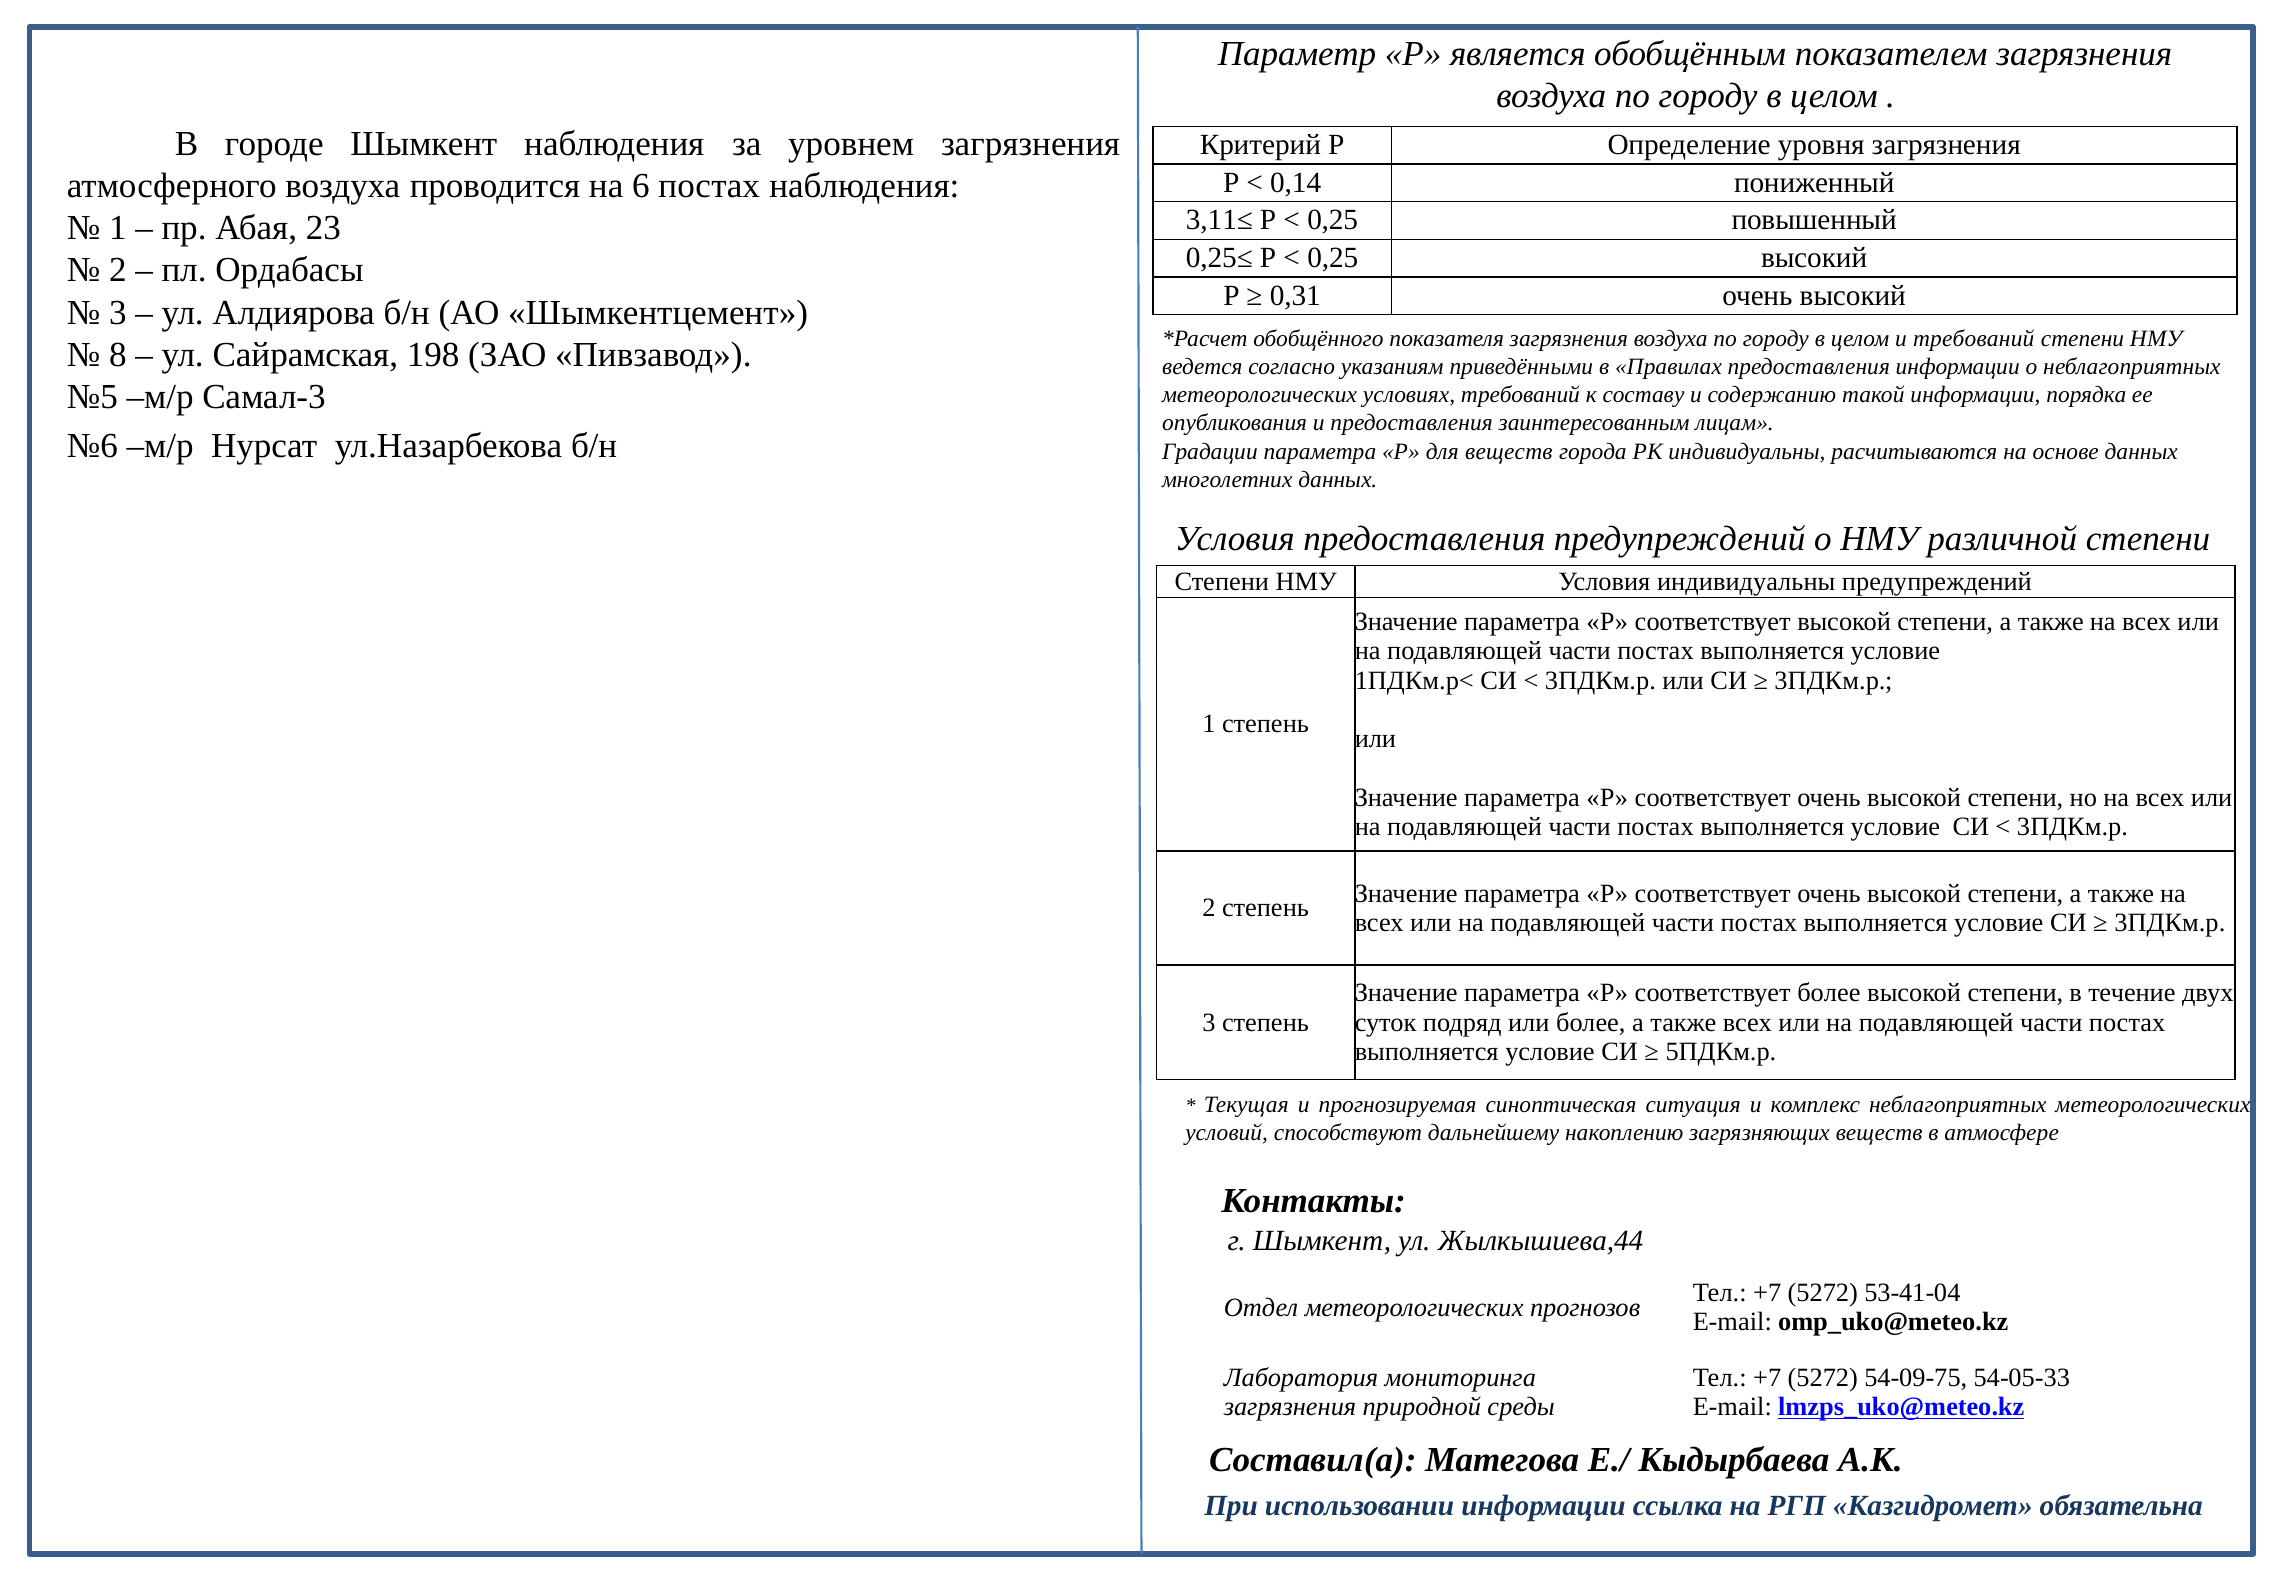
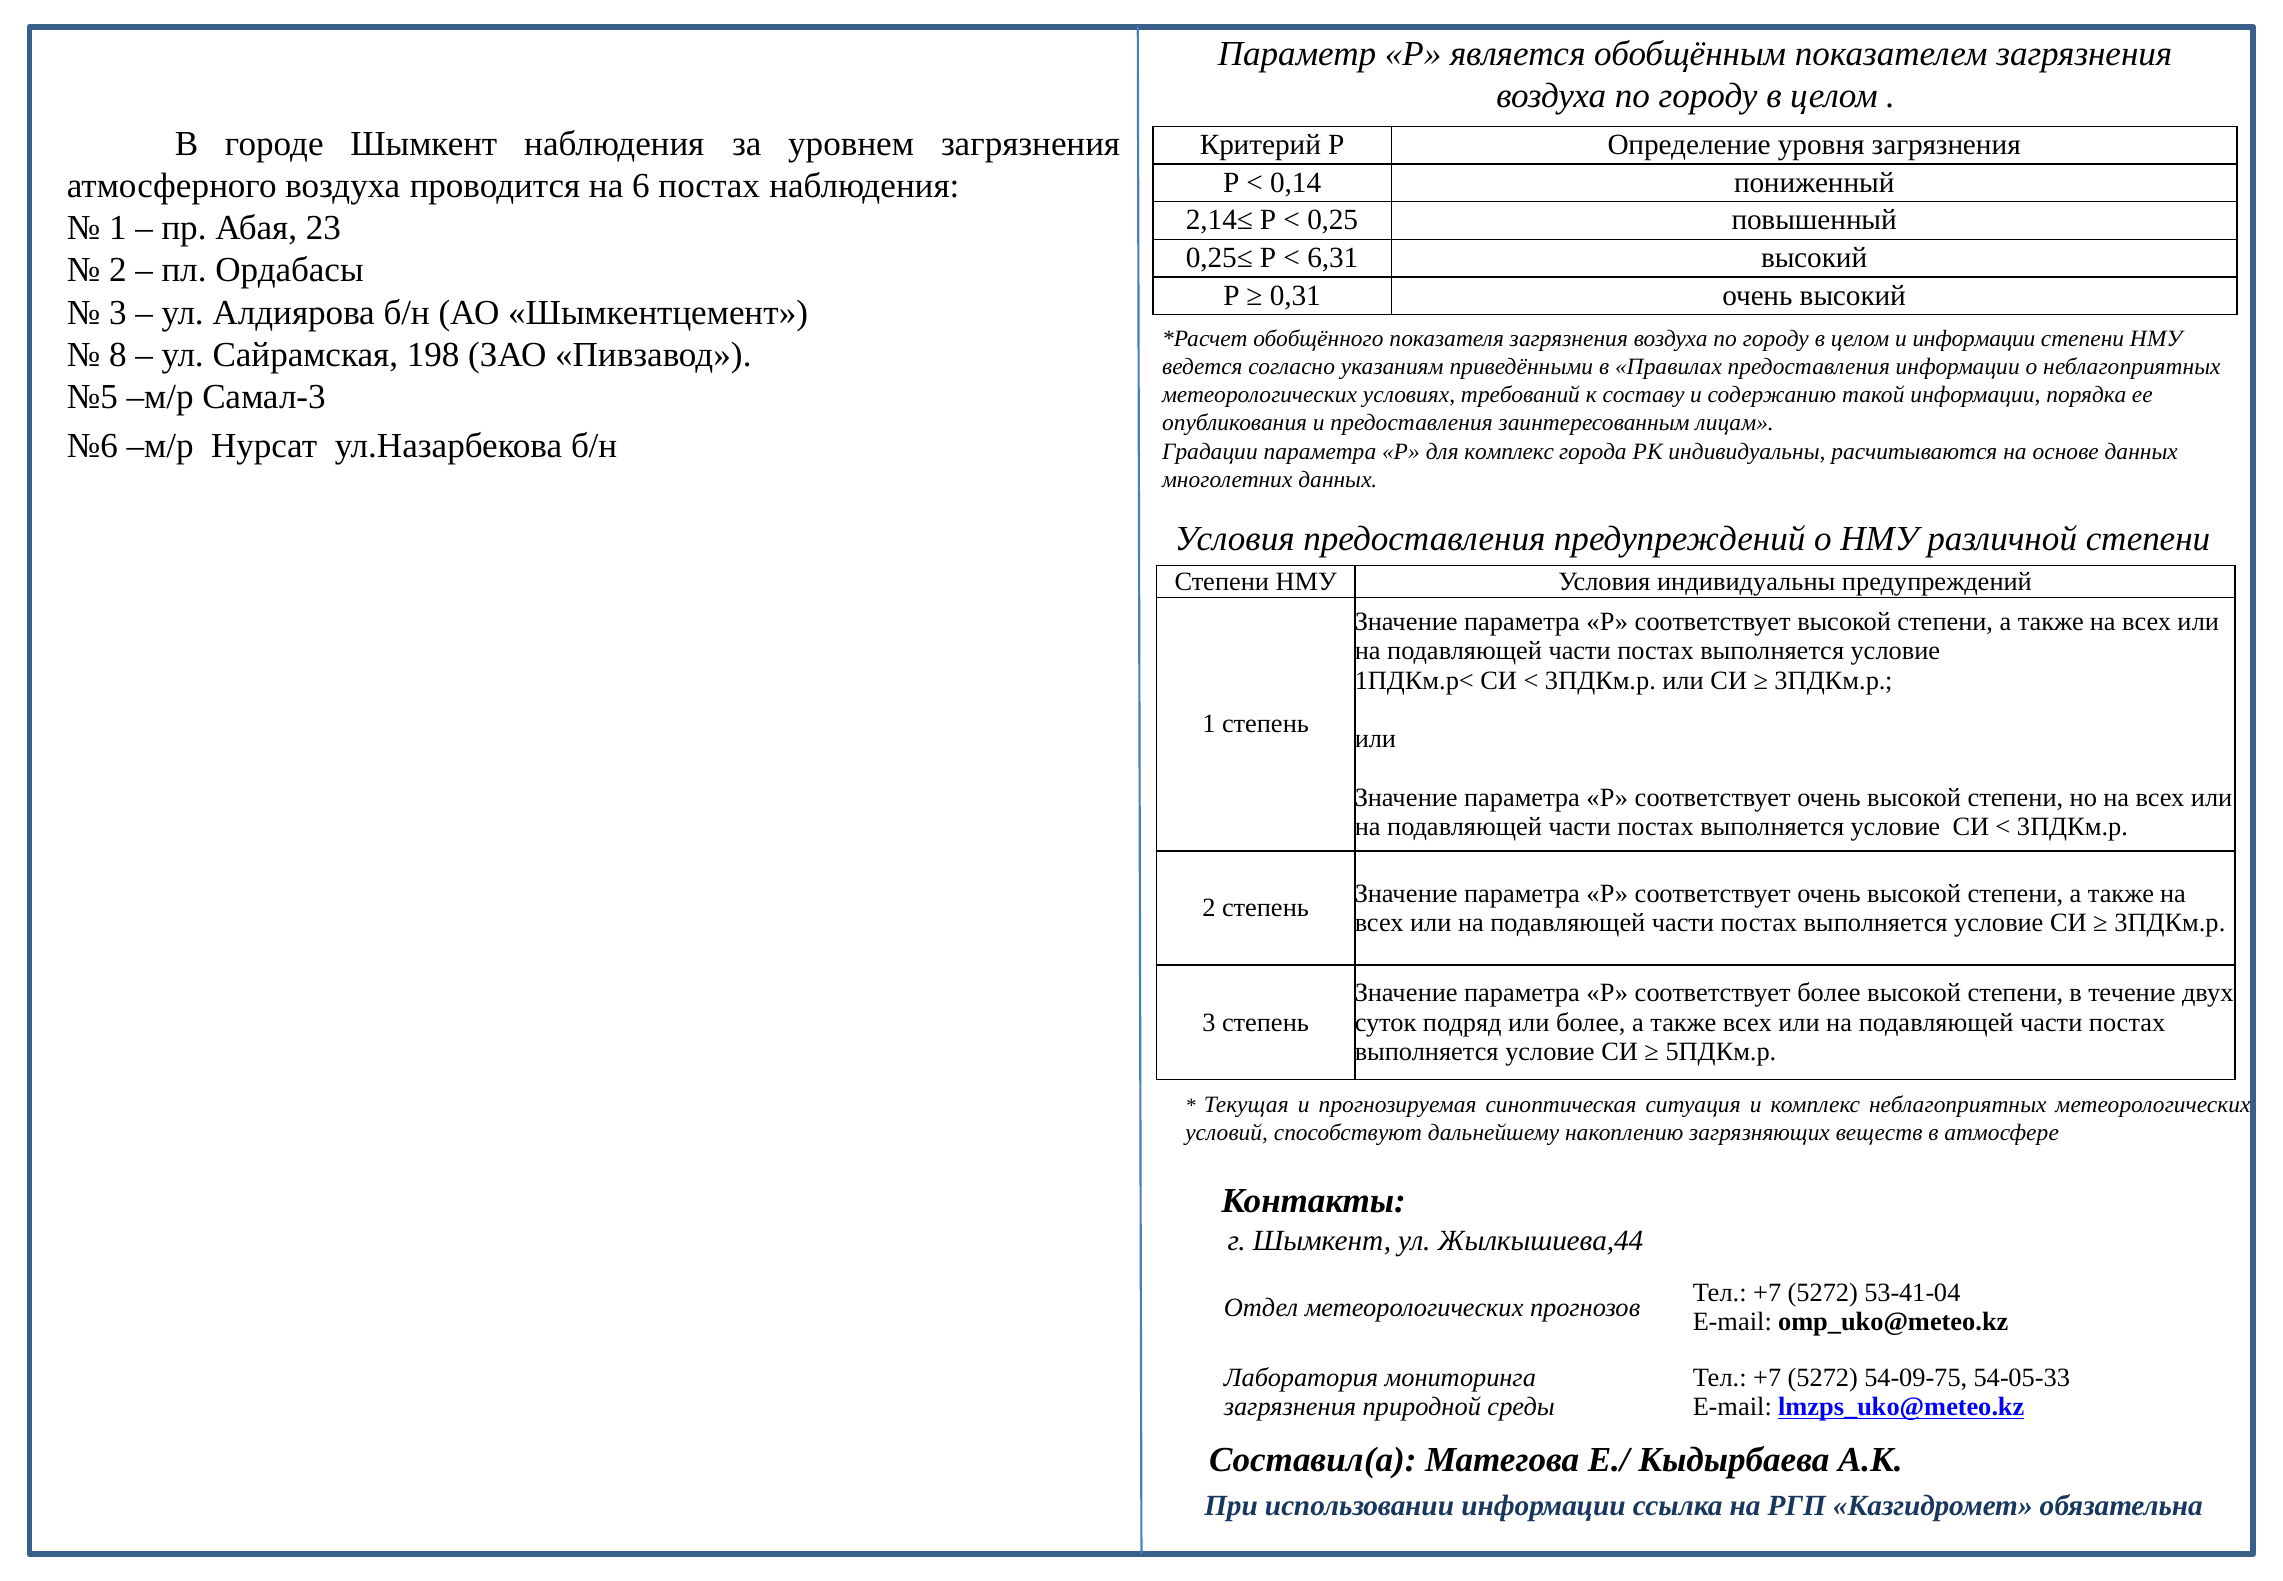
3,11≤: 3,11≤ -> 2,14≤
0,25 at (1333, 258): 0,25 -> 6,31
и требований: требований -> информации
для веществ: веществ -> комплекс
